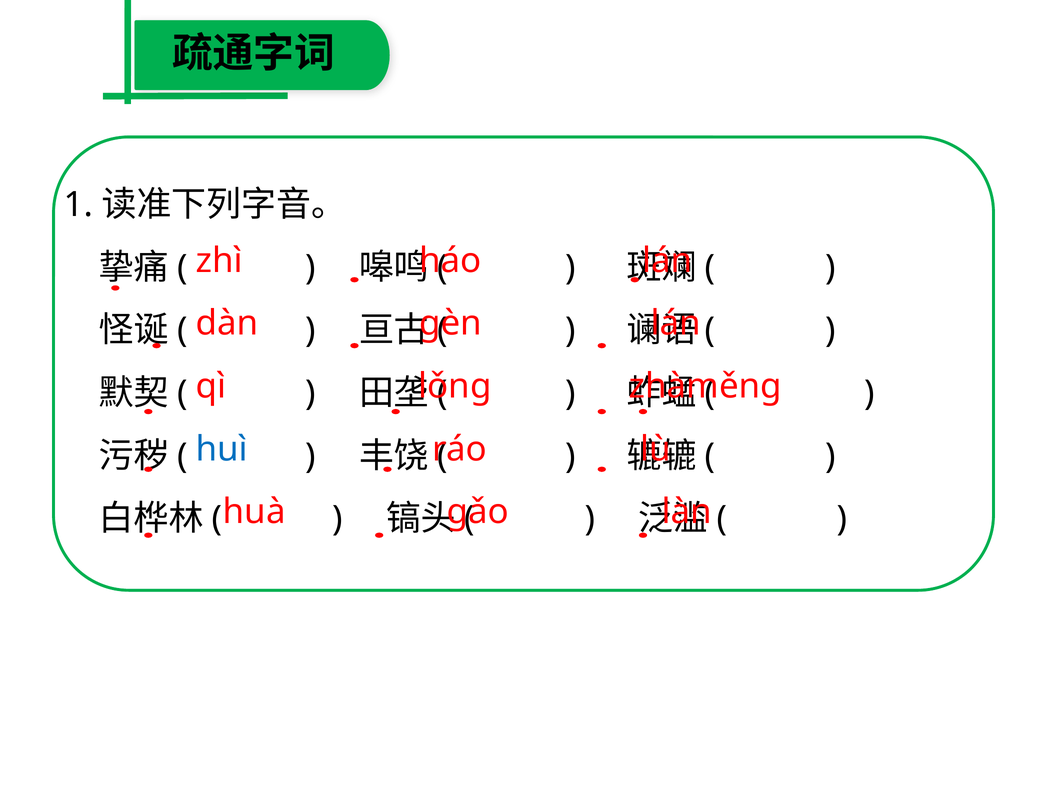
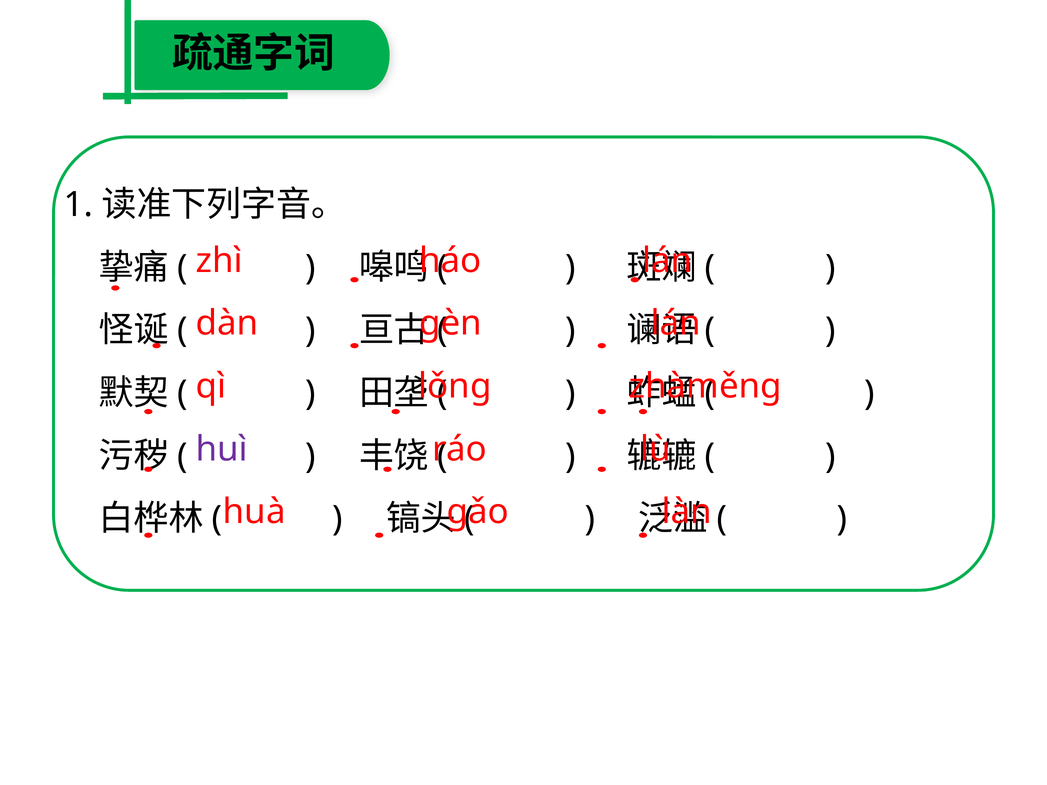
huì colour: blue -> purple
